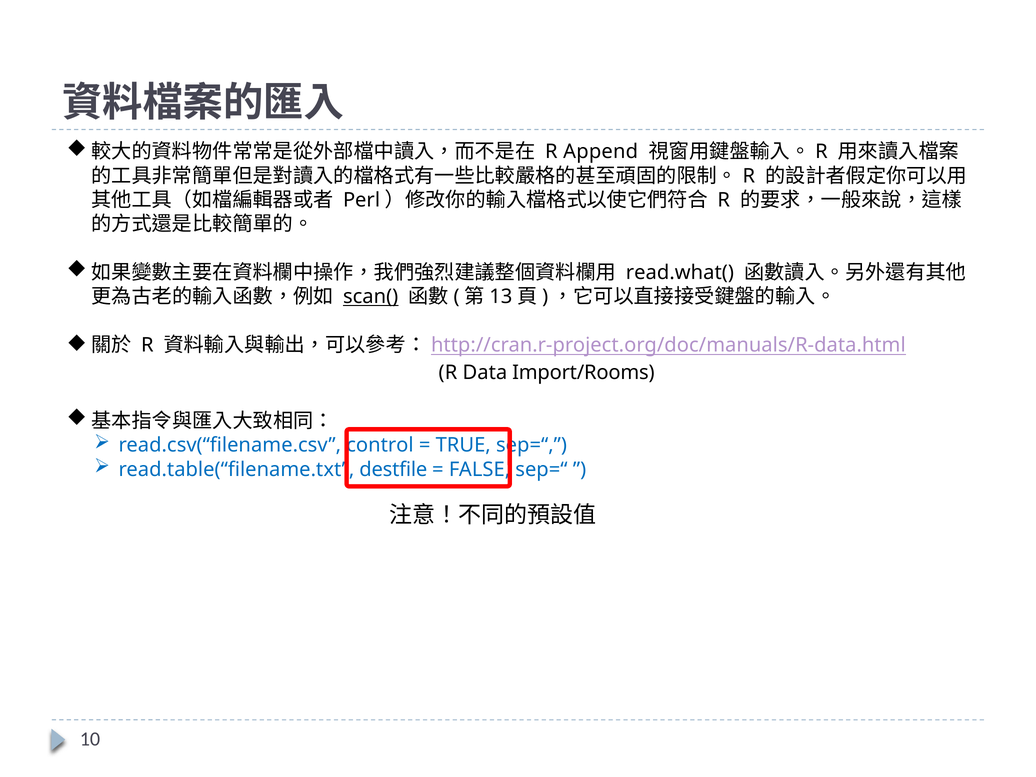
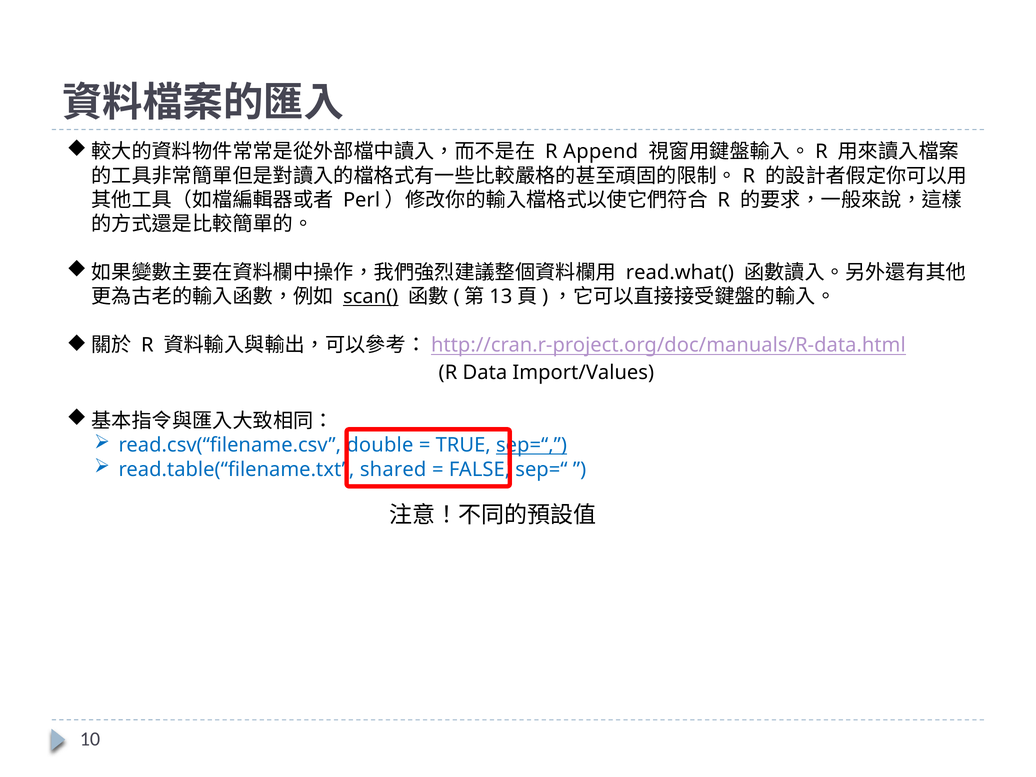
Import/Rooms: Import/Rooms -> Import/Values
control: control -> double
sep=“ at (532, 445) underline: none -> present
destfile: destfile -> shared
